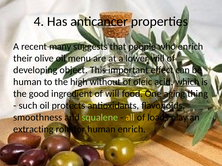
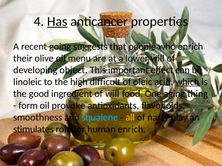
Has underline: none -> present
many: many -> going
human at (27, 82): human -> linoleic
without: without -> difficult
such: such -> form
protects: protects -> provoke
squalene colour: light green -> light blue
loads: loads -> nasty
extracting: extracting -> stimulates
